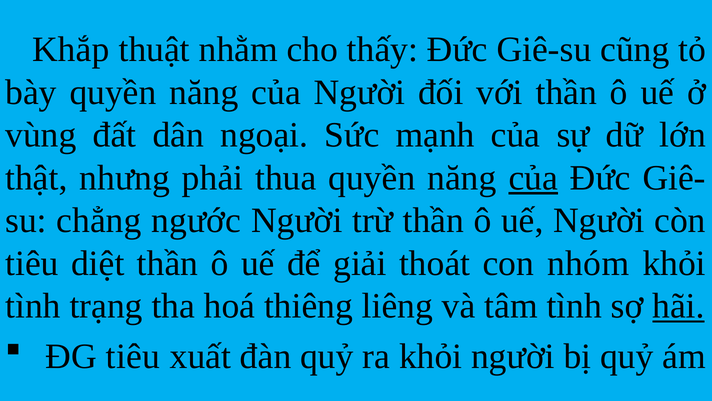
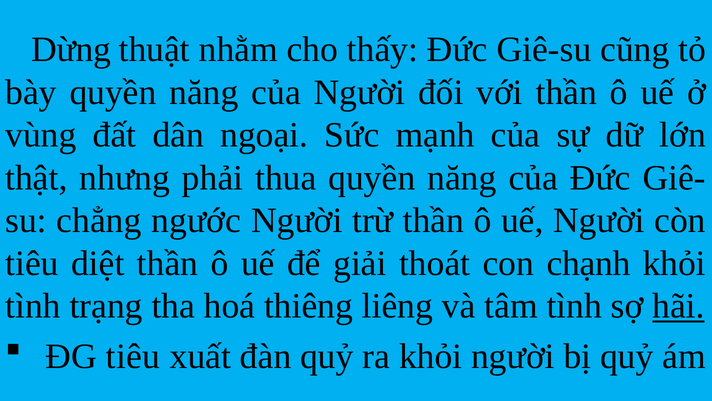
Khắp: Khắp -> Dừng
của at (533, 178) underline: present -> none
nhóm: nhóm -> chạnh
